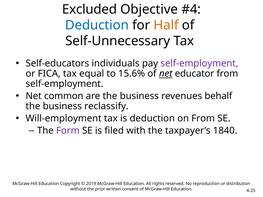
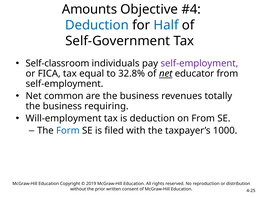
Excluded: Excluded -> Amounts
Half colour: orange -> blue
Self-Unnecessary: Self-Unnecessary -> Self-Government
Self-educators: Self-educators -> Self-classroom
15.6%: 15.6% -> 32.8%
behalf: behalf -> totally
reclassify: reclassify -> requiring
Form colour: purple -> blue
1840: 1840 -> 1000
